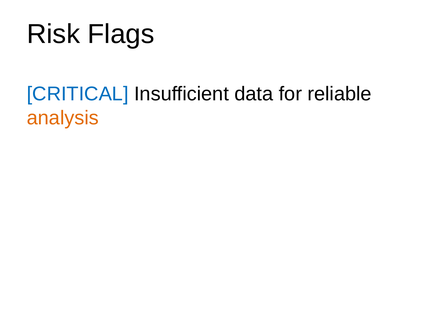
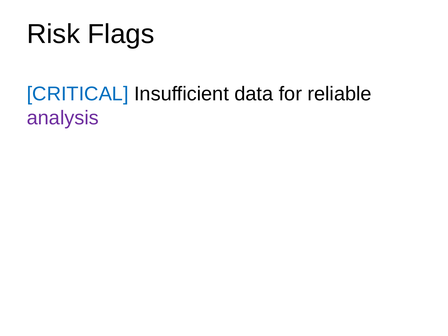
analysis colour: orange -> purple
